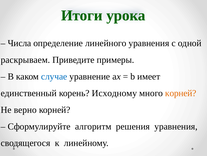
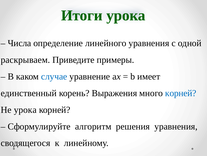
Исходному: Исходному -> Выражения
корней at (181, 93) colour: orange -> blue
Не верно: верно -> урока
